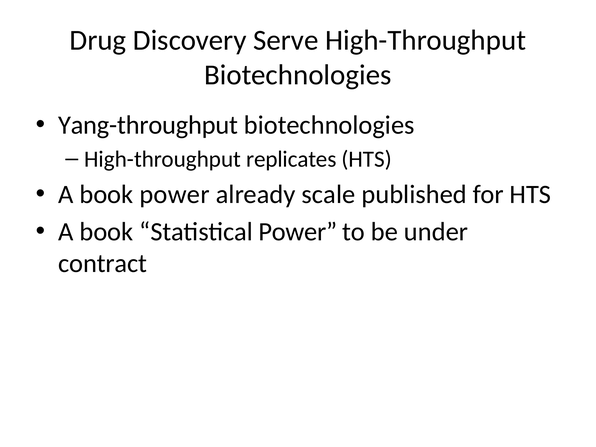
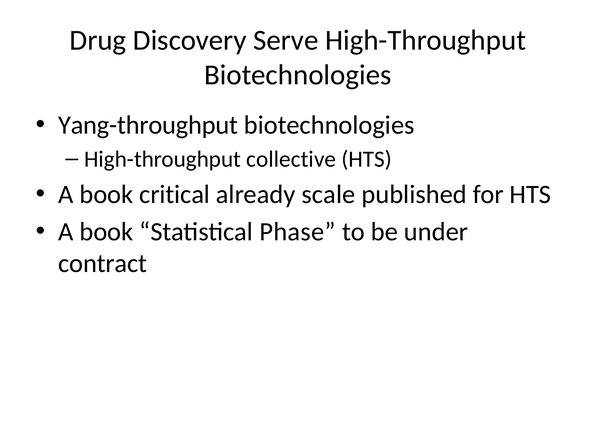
replicates: replicates -> collective
book power: power -> critical
Statistical Power: Power -> Phase
